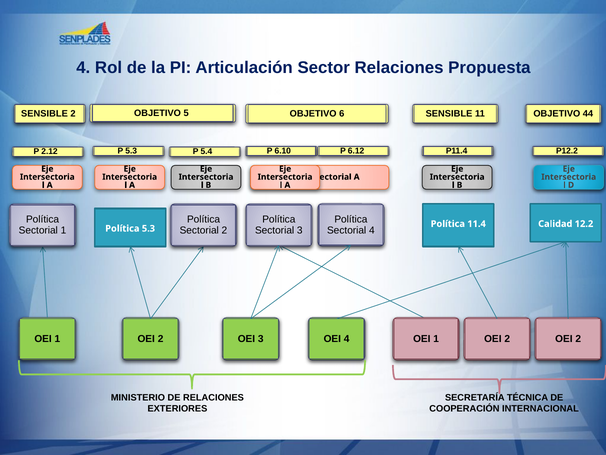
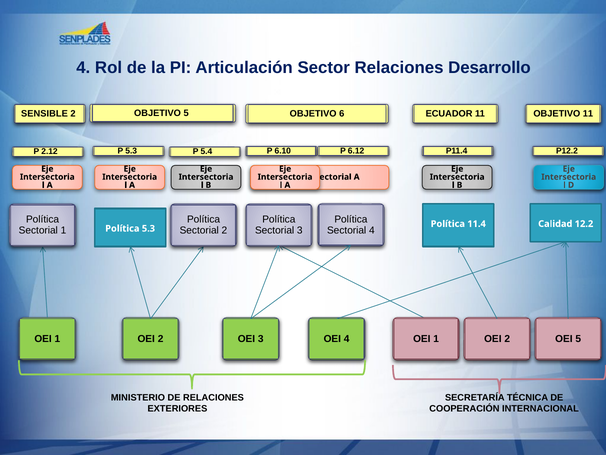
Propuesta: Propuesta -> Desarrollo
SENSIBLE at (449, 114): SENSIBLE -> ECUADOR
OBJETIVO 44: 44 -> 11
2 at (578, 338): 2 -> 5
